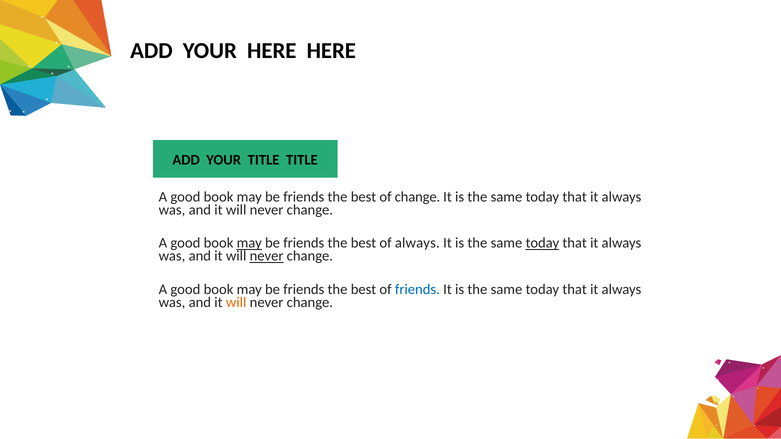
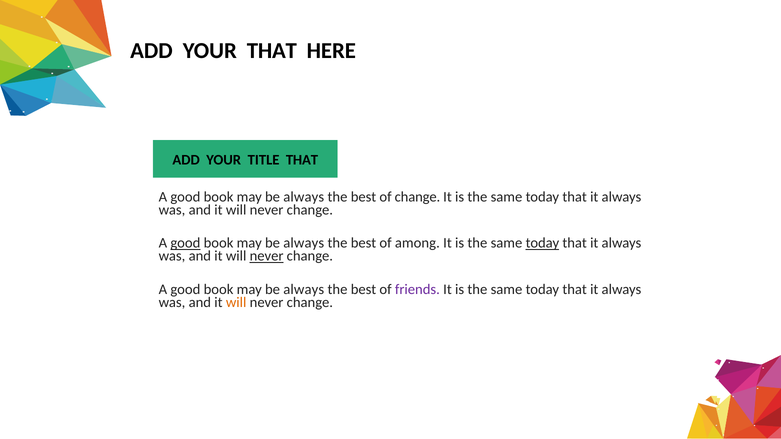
YOUR HERE: HERE -> THAT
TITLE TITLE: TITLE -> THAT
friends at (304, 197): friends -> always
good at (185, 243) underline: none -> present
may at (249, 243) underline: present -> none
friends at (304, 243): friends -> always
of always: always -> among
friends at (304, 289): friends -> always
friends at (417, 289) colour: blue -> purple
